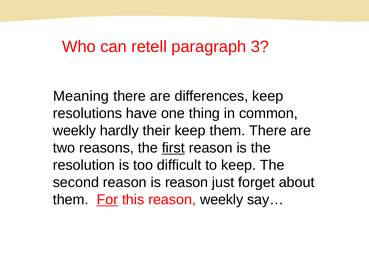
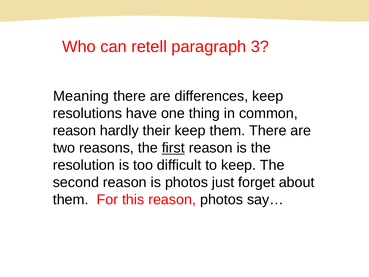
weekly at (74, 131): weekly -> reason
is reason: reason -> photos
For underline: present -> none
reason weekly: weekly -> photos
